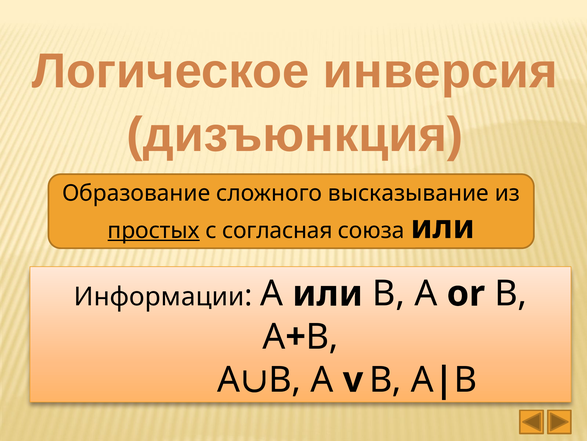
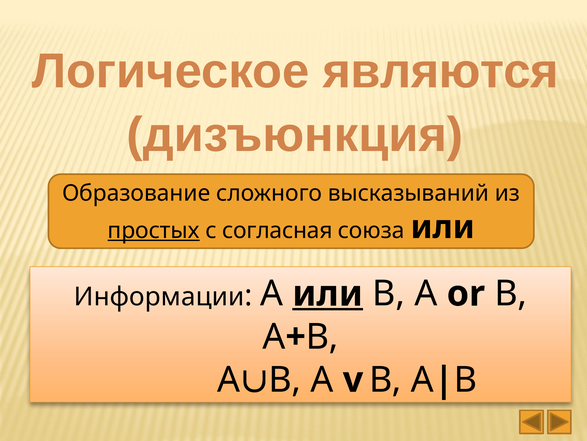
инверсия: инверсия -> являются
высказывание: высказывание -> высказываний
или at (328, 293) underline: none -> present
